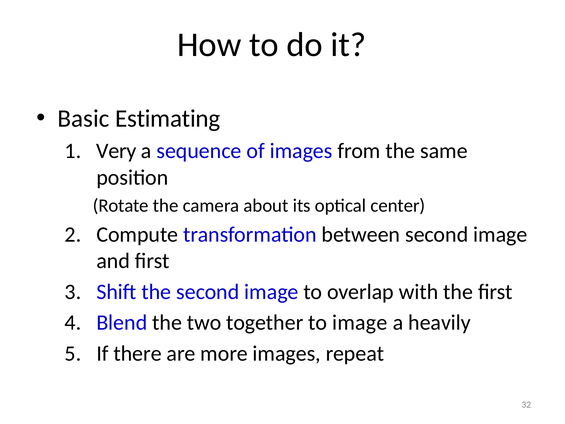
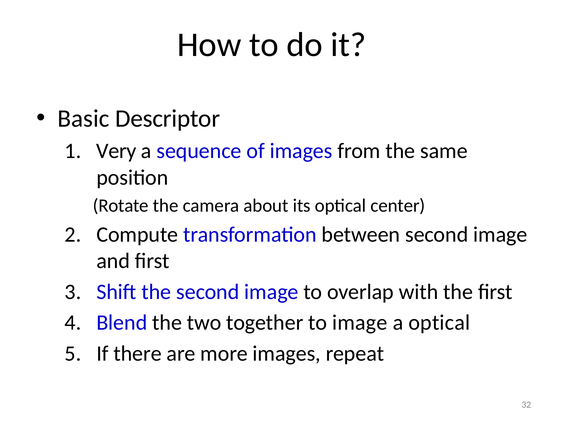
Estimating: Estimating -> Descriptor
a heavily: heavily -> optical
